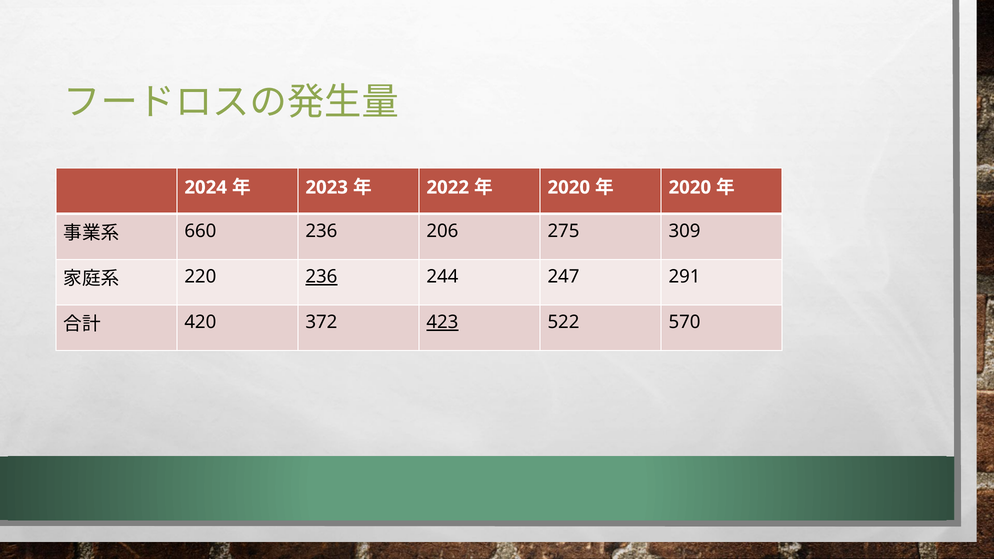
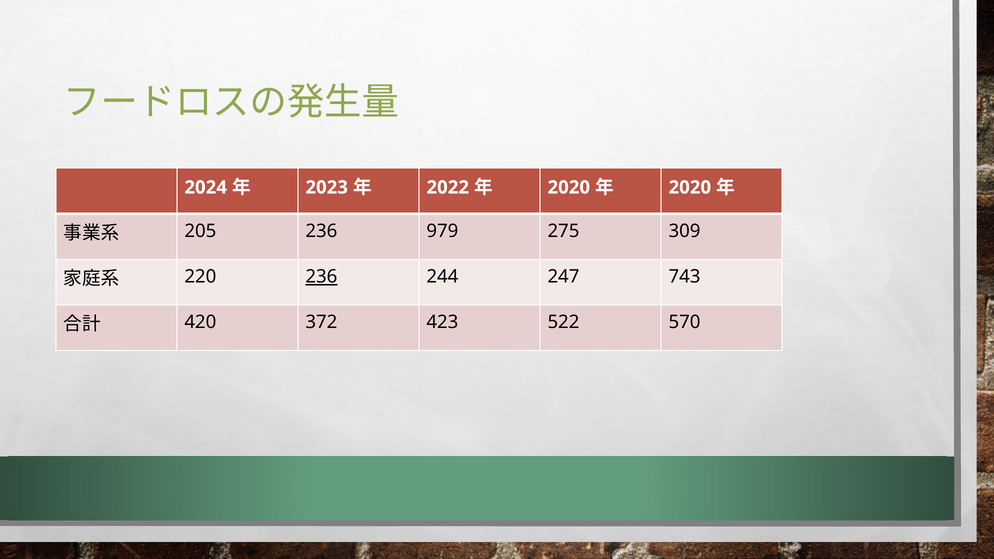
660: 660 -> 205
206: 206 -> 979
291: 291 -> 743
423 underline: present -> none
